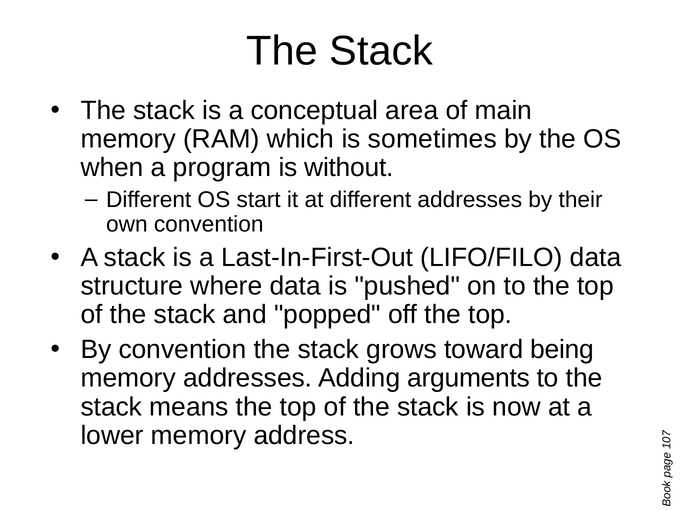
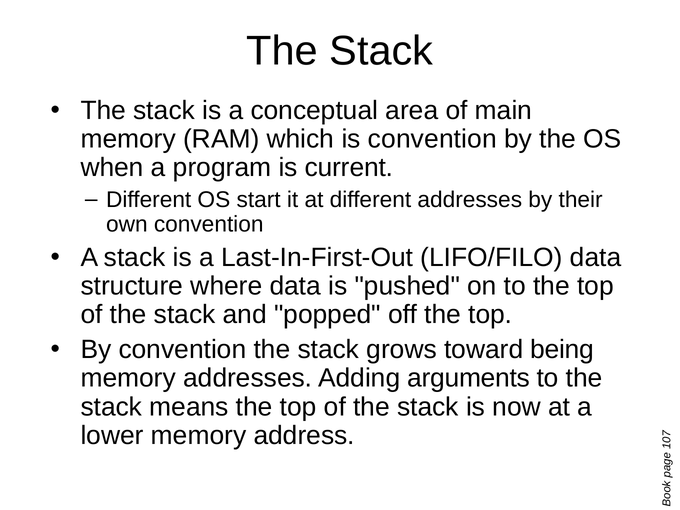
is sometimes: sometimes -> convention
without: without -> current
